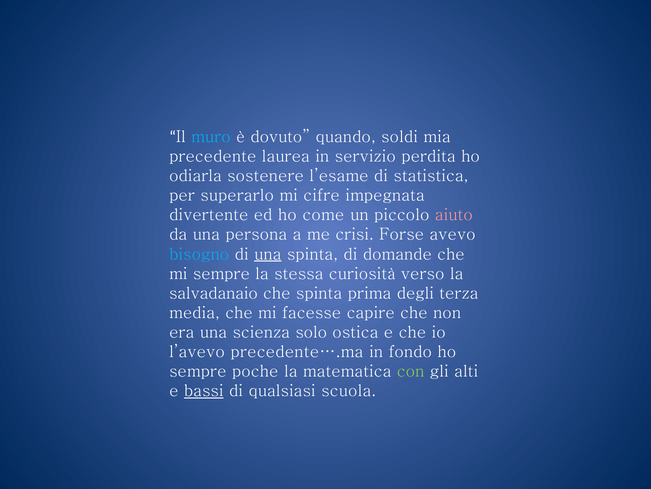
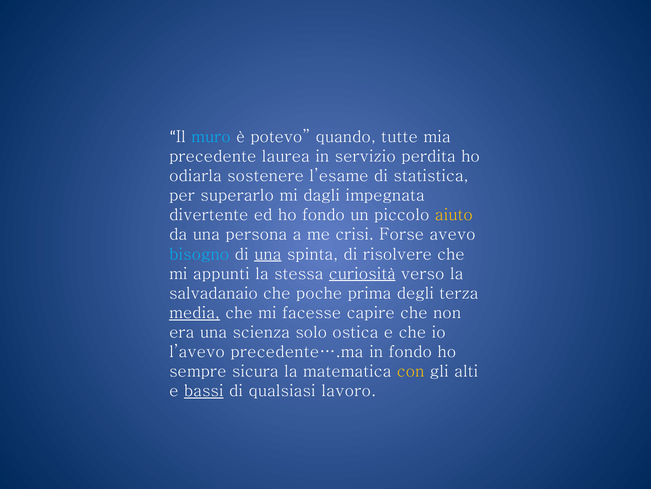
dovuto: dovuto -> potevo
soldi: soldi -> tutte
cifre: cifre -> dagli
ho come: come -> fondo
aiuto colour: pink -> yellow
domande: domande -> risolvere
mi sempre: sempre -> appunti
curiosità underline: none -> present
che spinta: spinta -> poche
media underline: none -> present
poche: poche -> sicura
con colour: light green -> yellow
scuola: scuola -> lavoro
